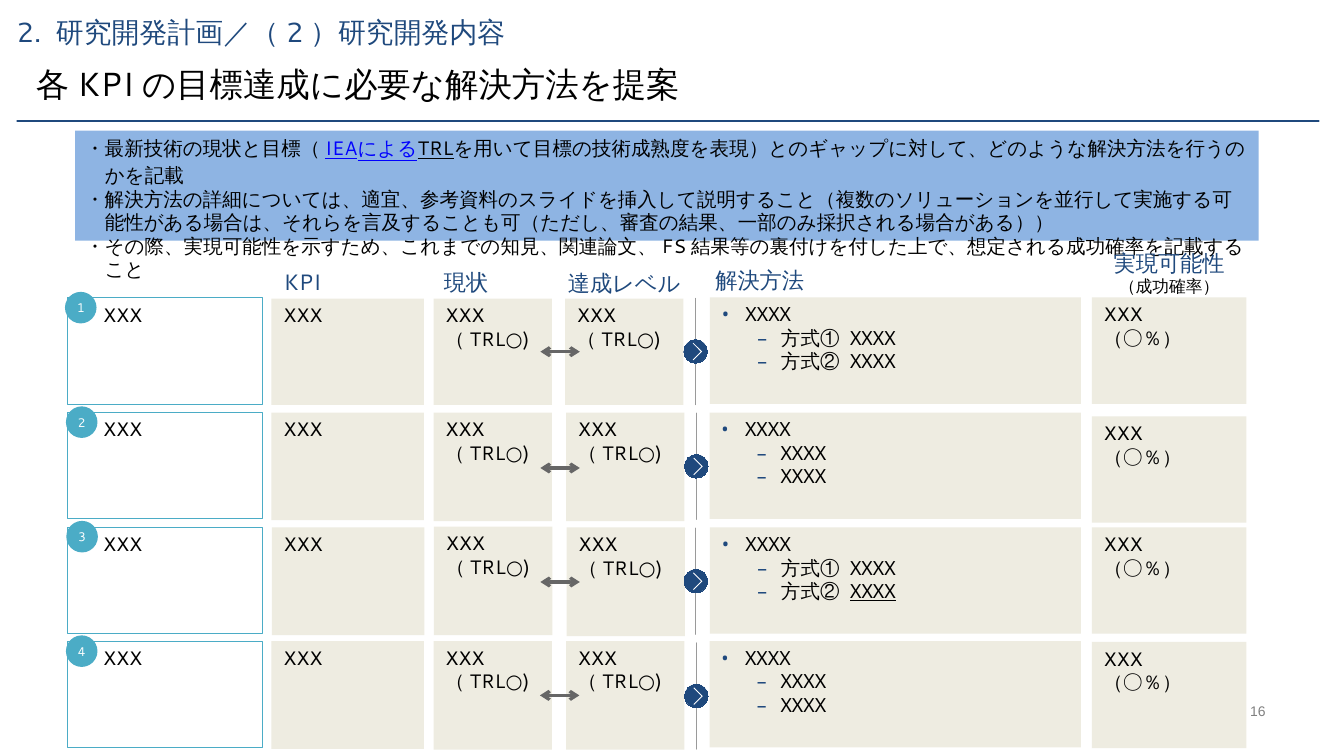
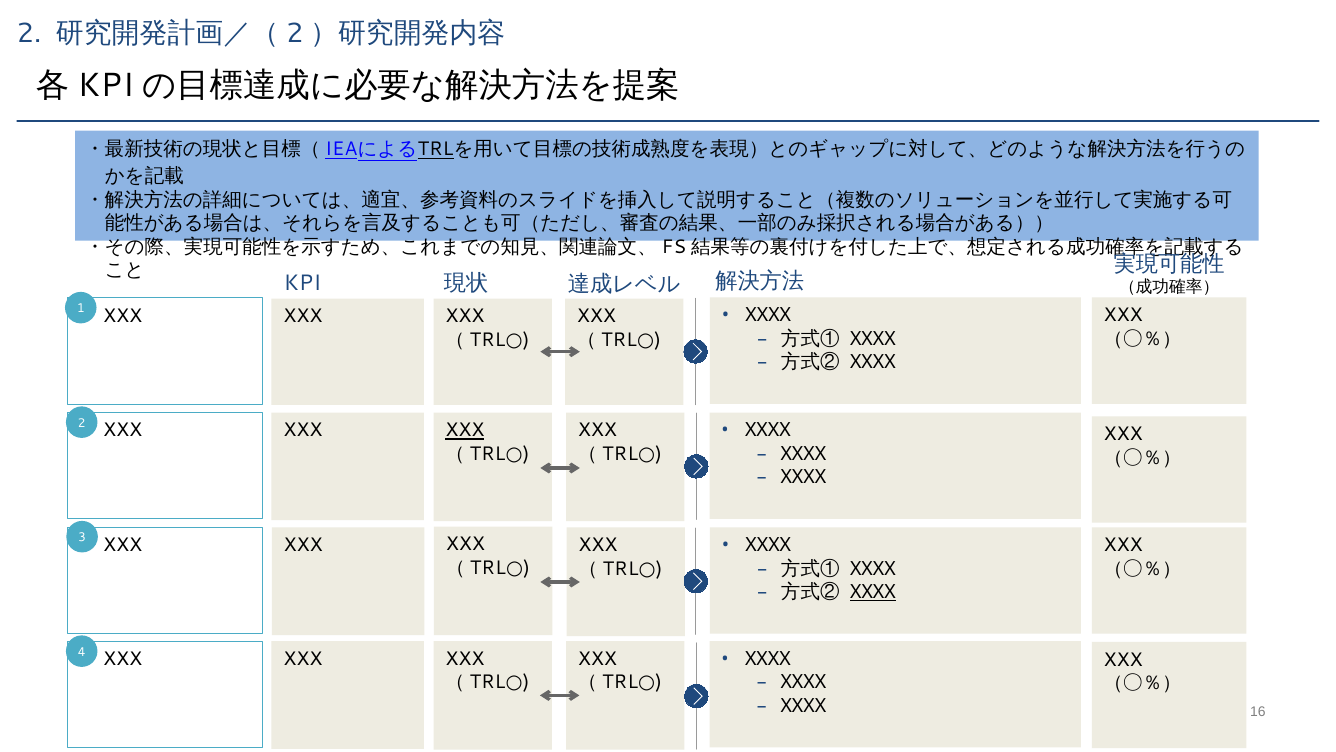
XXX at (465, 430) underline: none -> present
